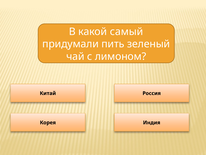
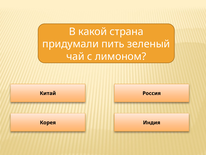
самый: самый -> страна
